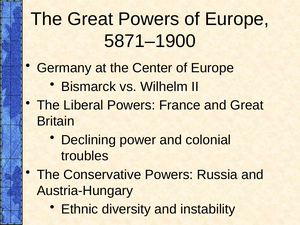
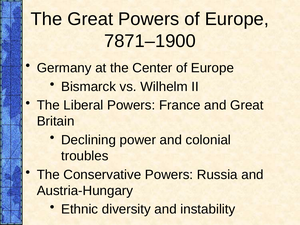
5871–1900: 5871–1900 -> 7871–1900
